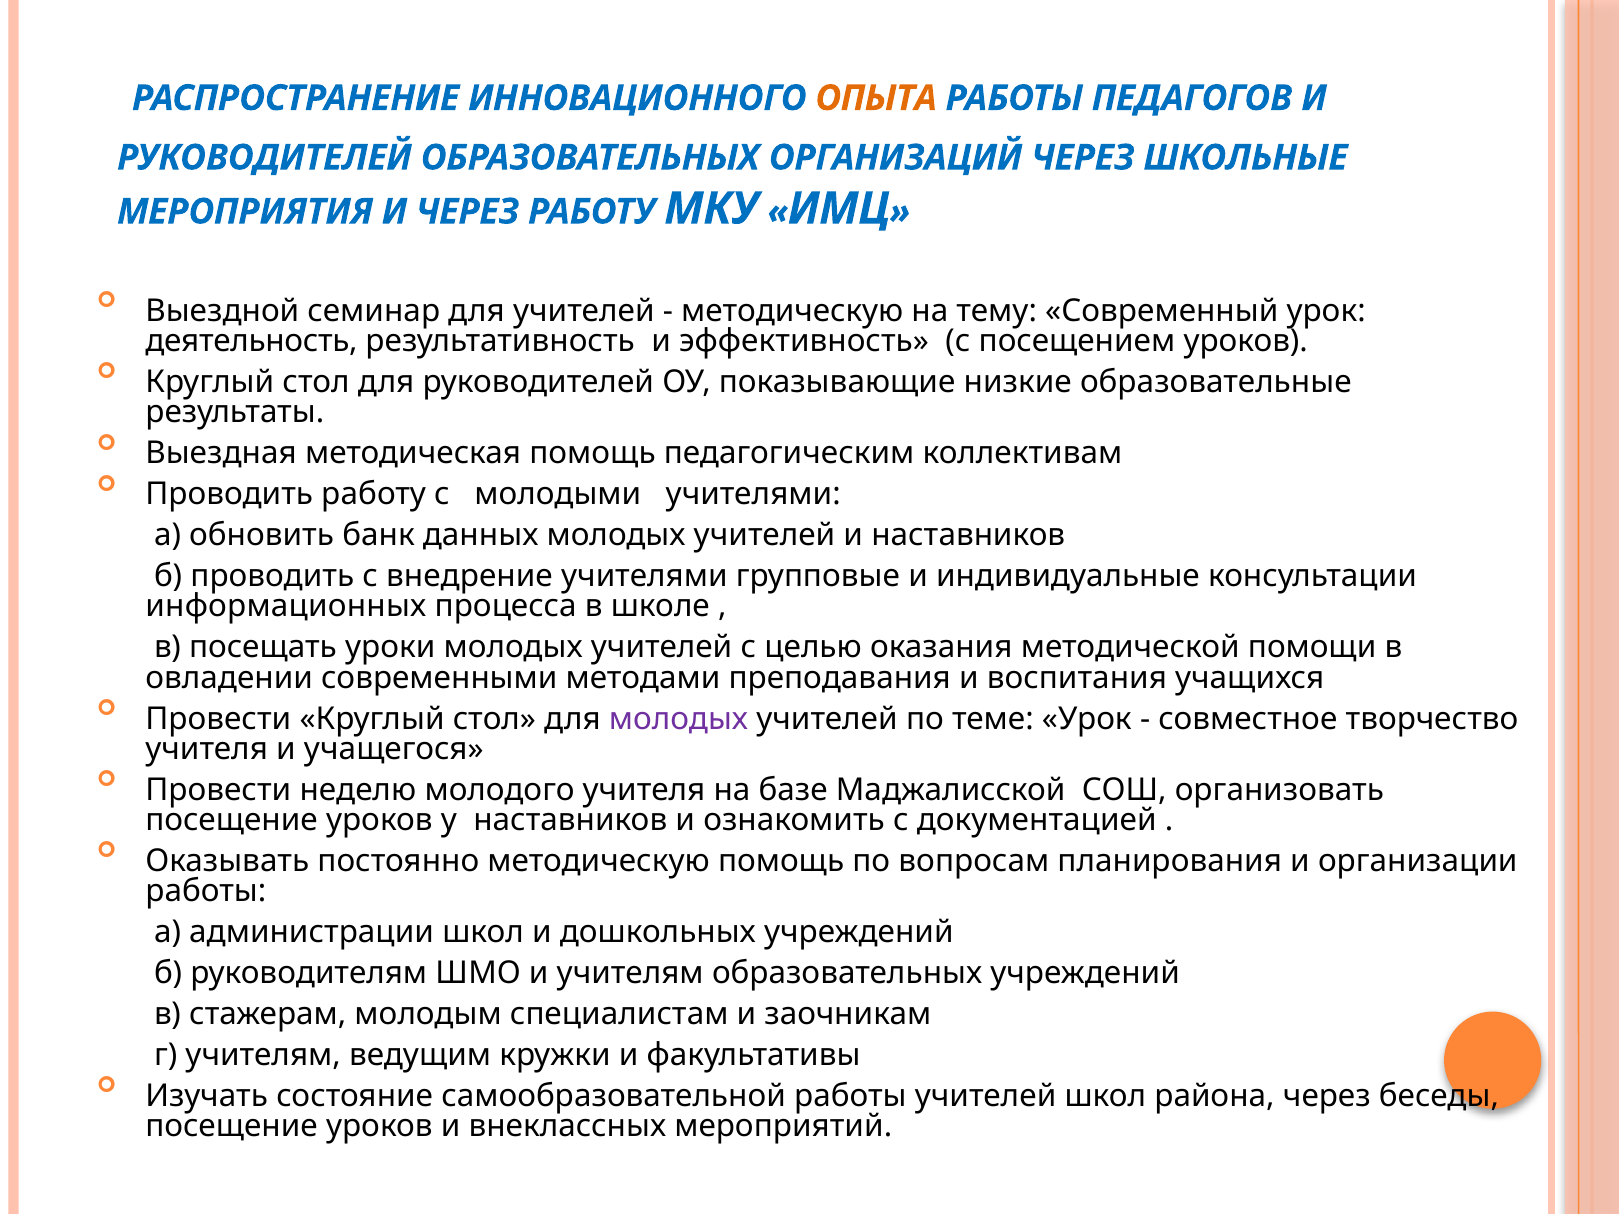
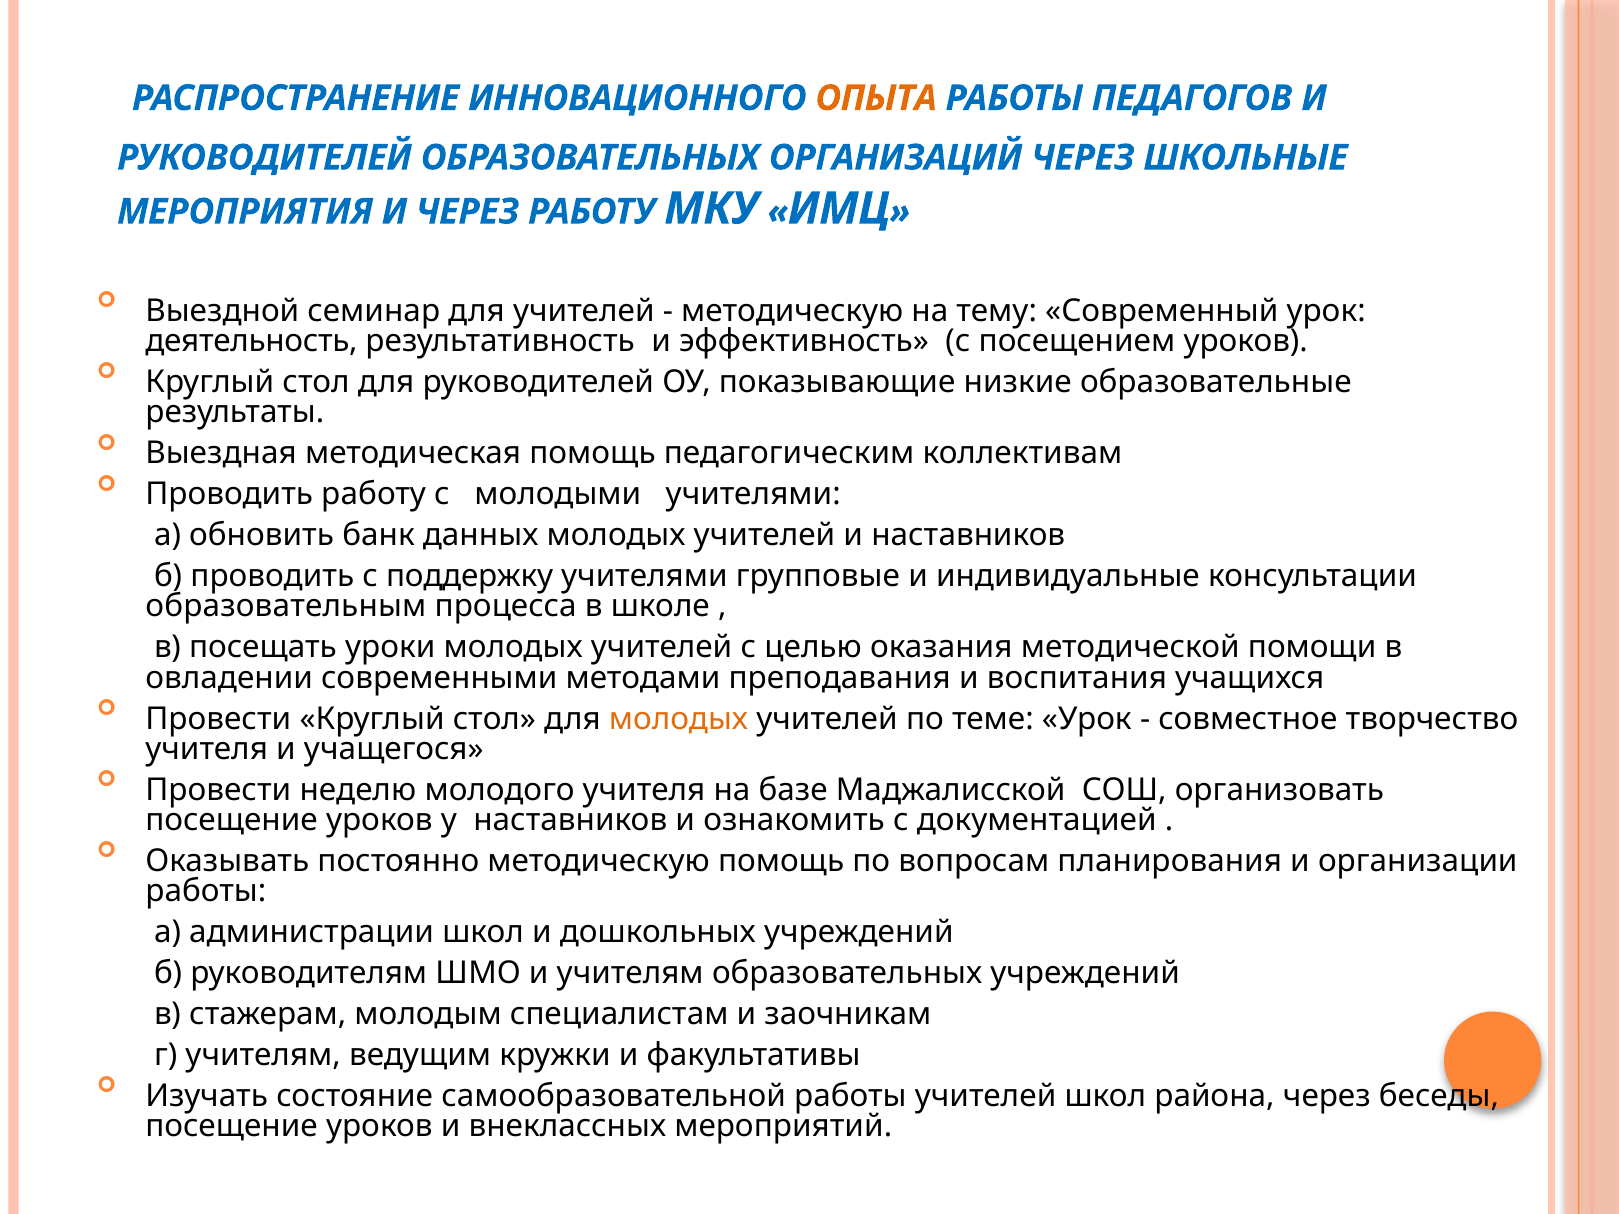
внедрение: внедрение -> поддержку
информационных: информационных -> образовательным
молодых at (678, 719) colour: purple -> orange
